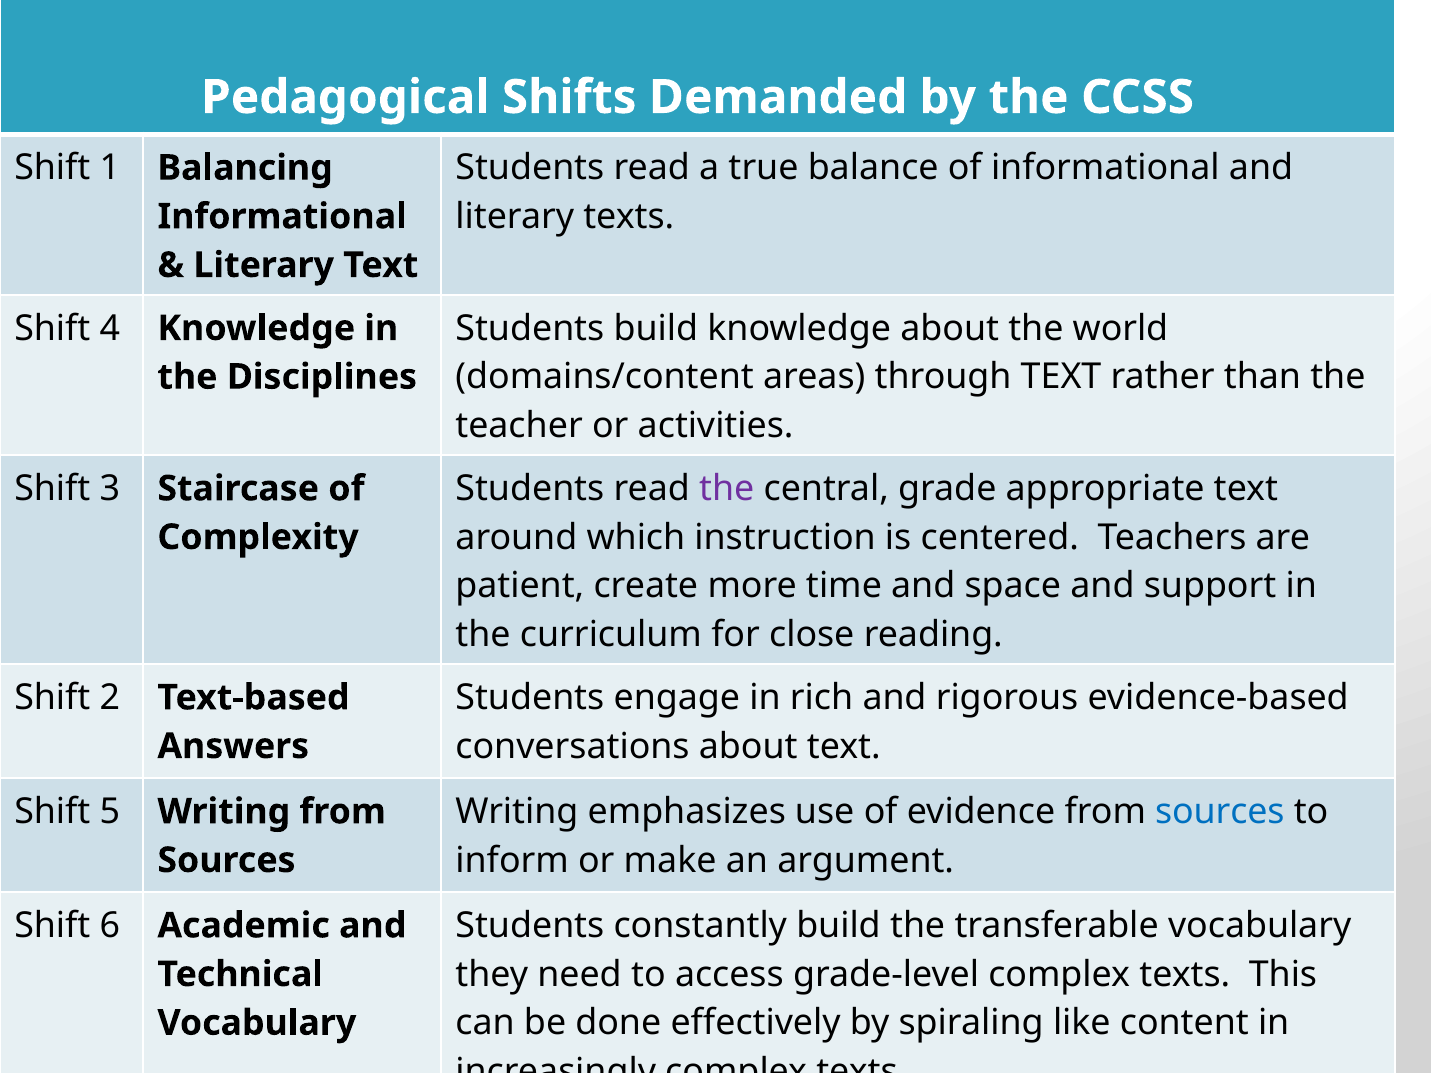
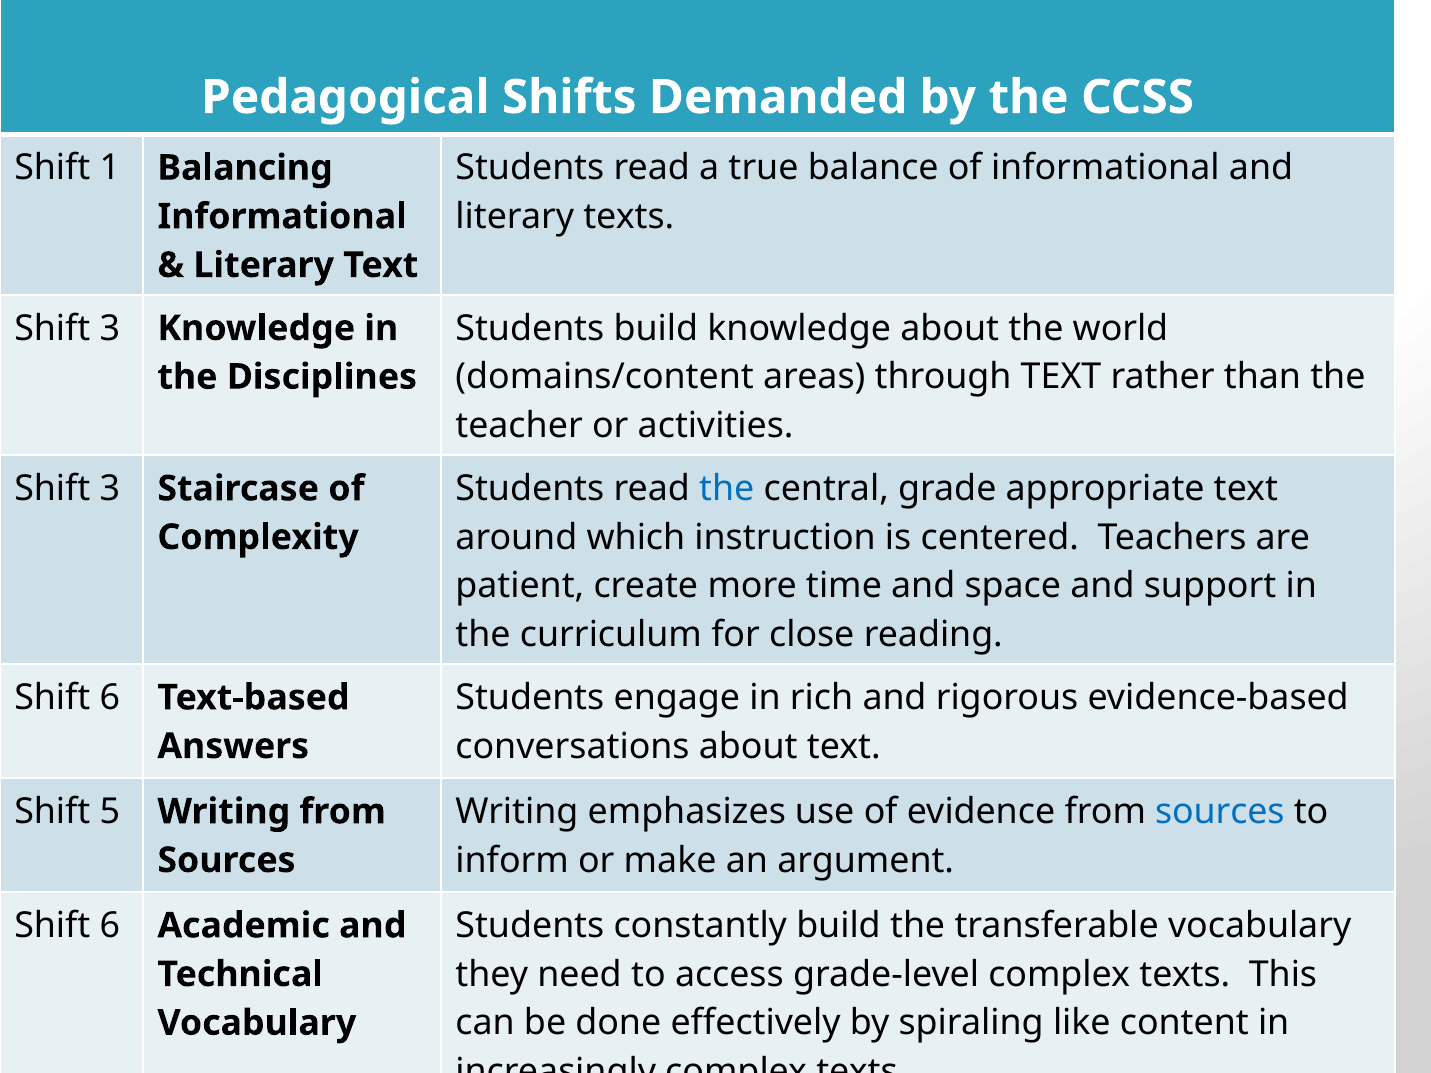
4 at (110, 328): 4 -> 3
the at (727, 489) colour: purple -> blue
2 at (110, 698): 2 -> 6
